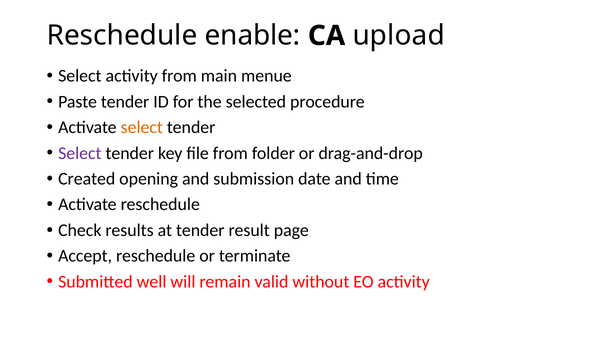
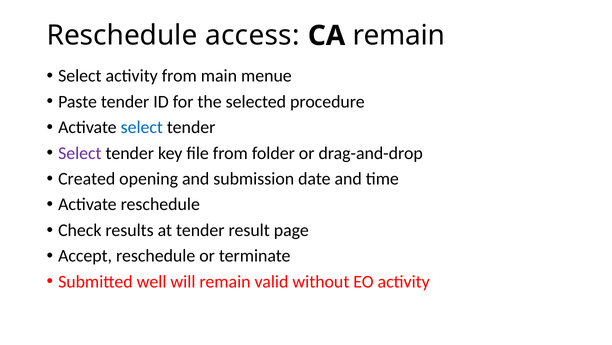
enable: enable -> access
CA upload: upload -> remain
select at (142, 127) colour: orange -> blue
